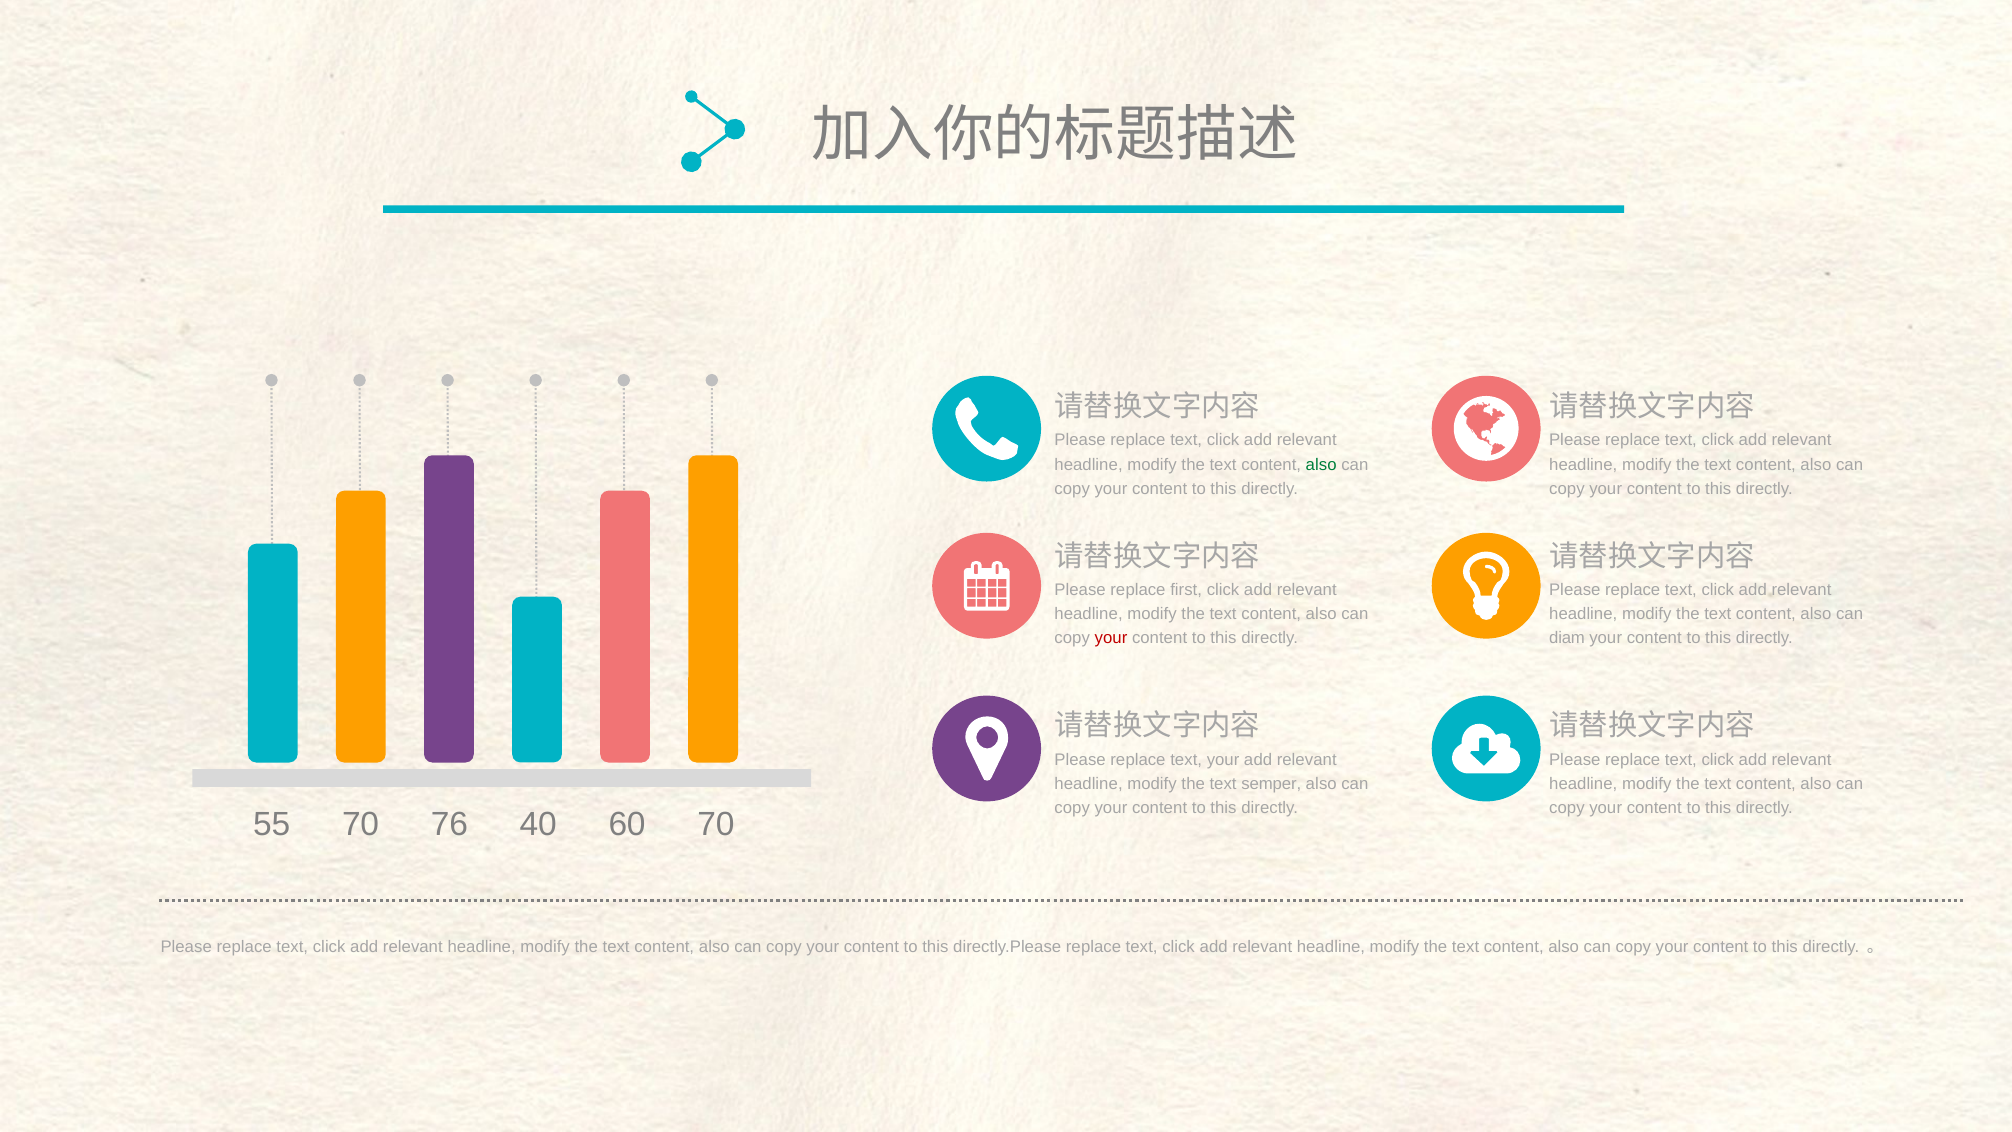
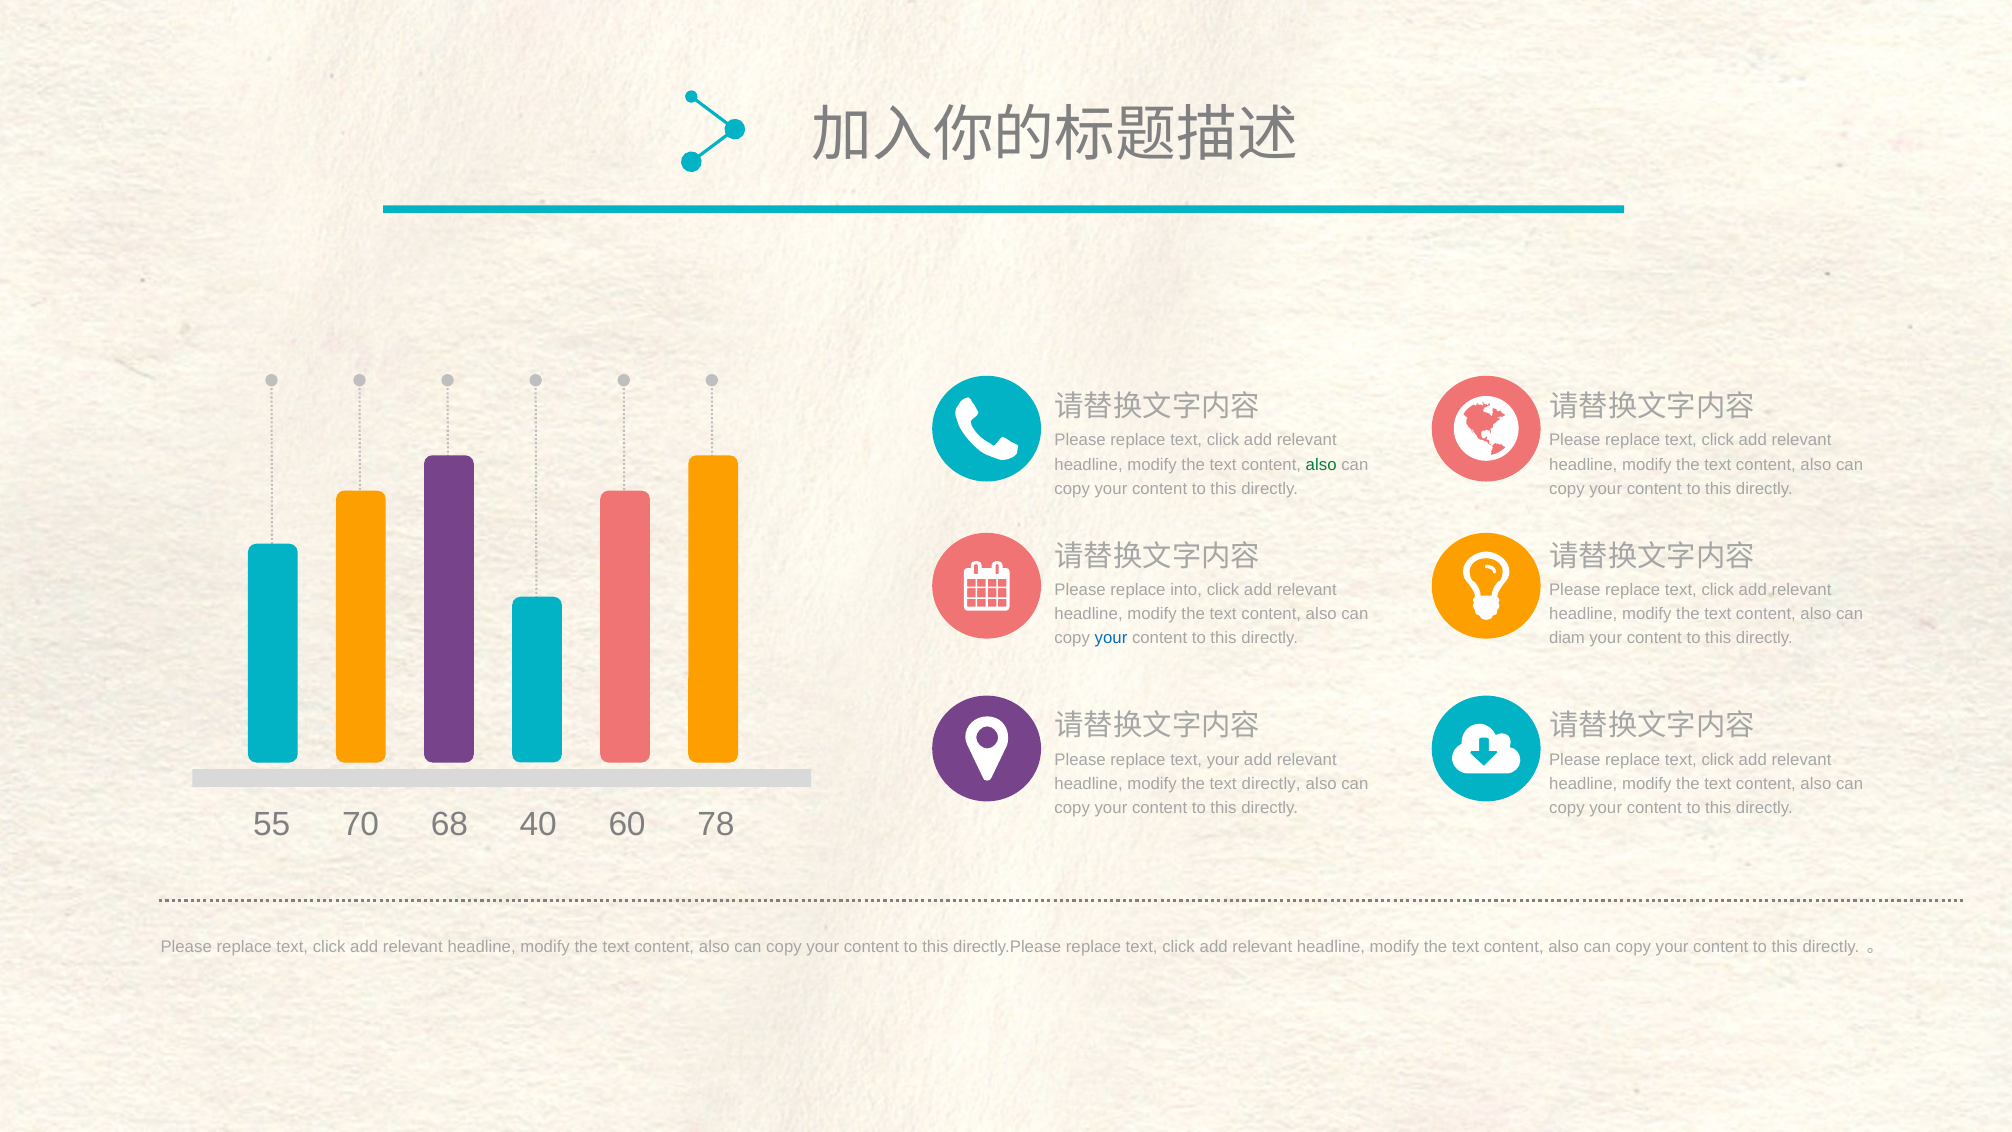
first: first -> into
your at (1111, 638) colour: red -> blue
text semper: semper -> directly
76: 76 -> 68
60 70: 70 -> 78
